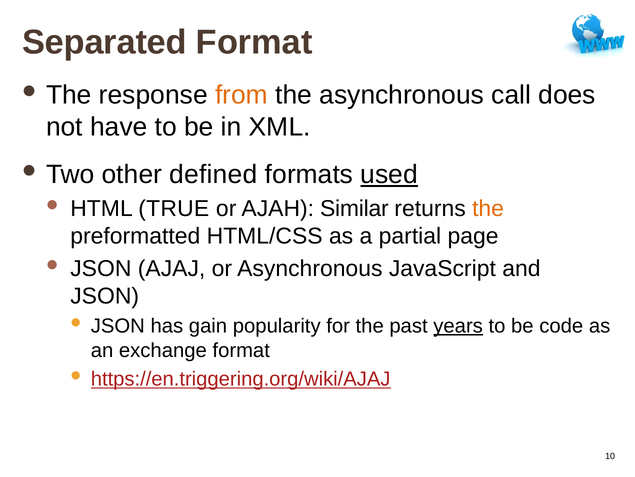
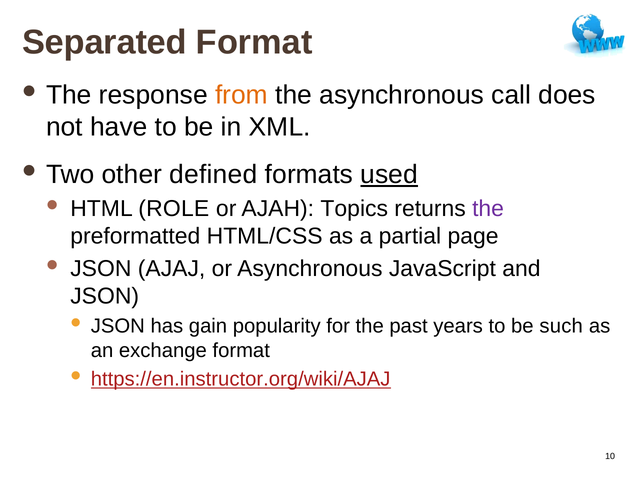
TRUE: TRUE -> ROLE
Similar: Similar -> Topics
the at (488, 208) colour: orange -> purple
years underline: present -> none
code: code -> such
https://en.triggering.org/wiki/AJAJ: https://en.triggering.org/wiki/AJAJ -> https://en.instructor.org/wiki/AJAJ
